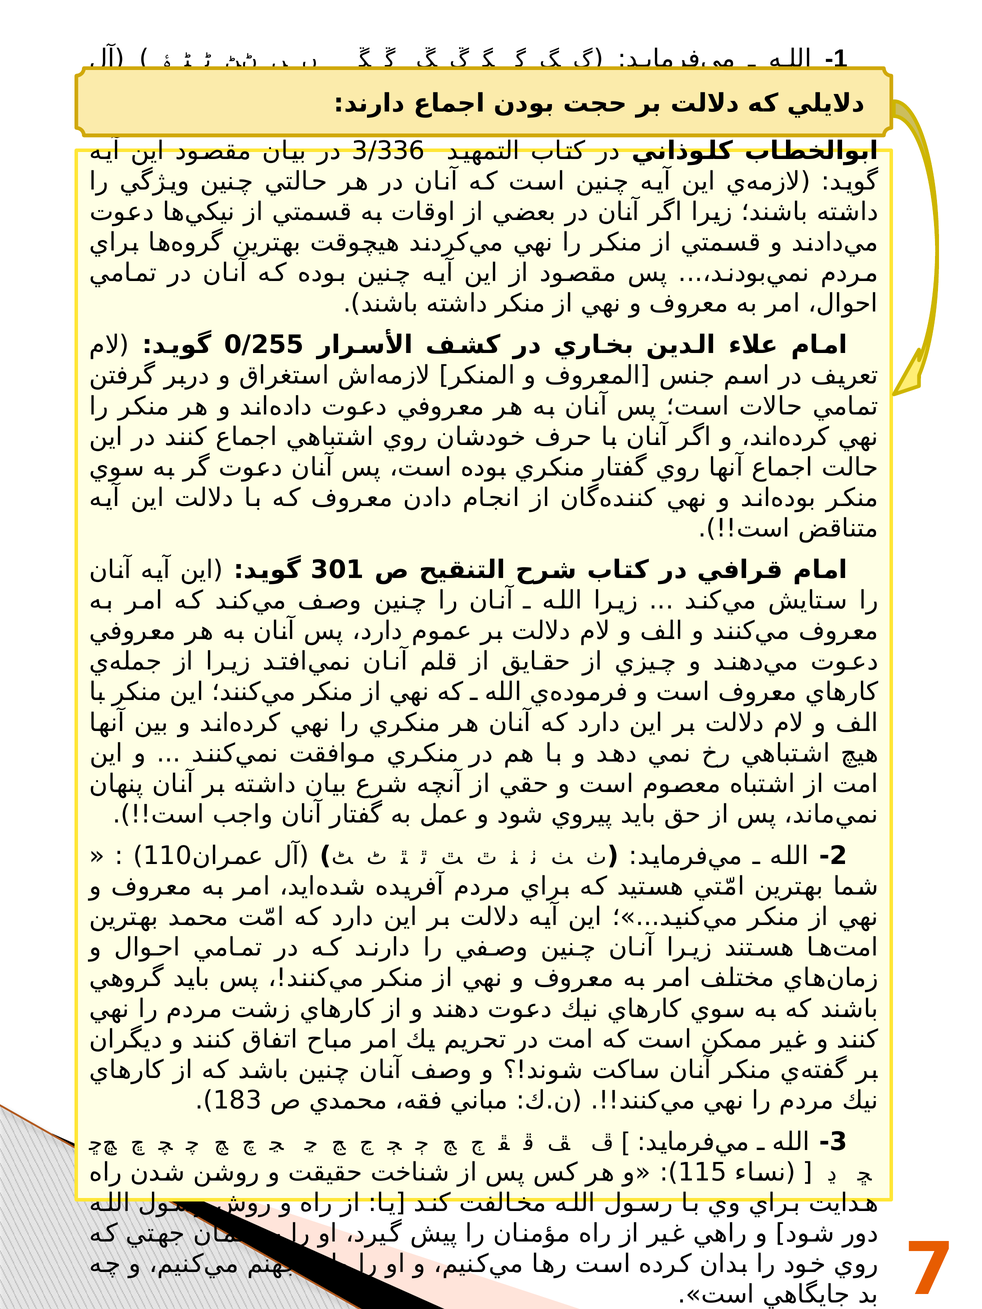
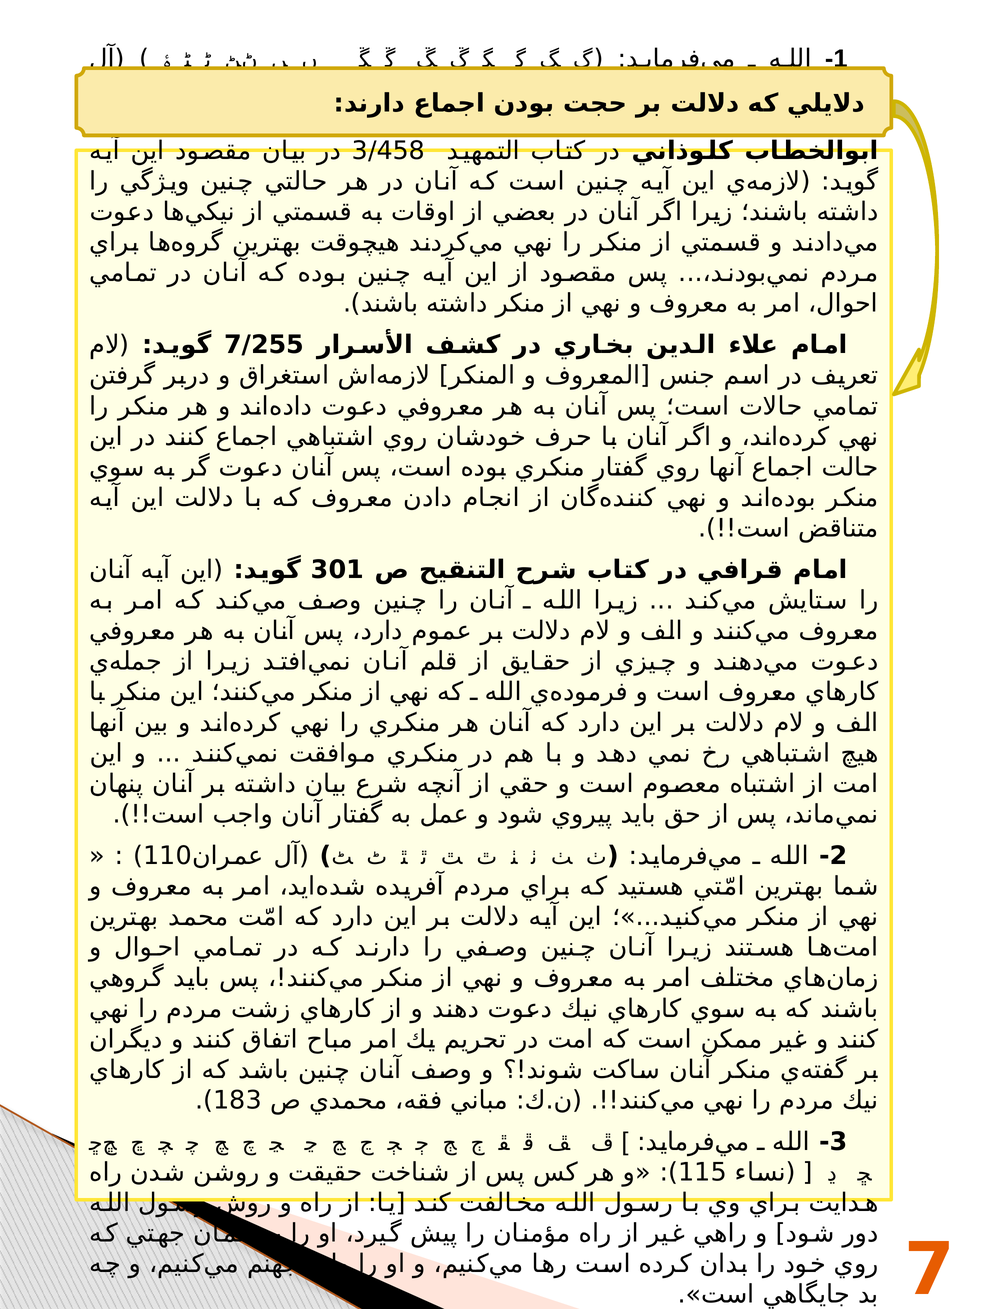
3/336: 3/336 -> 3/458
0/255: 0/255 -> 7/255
